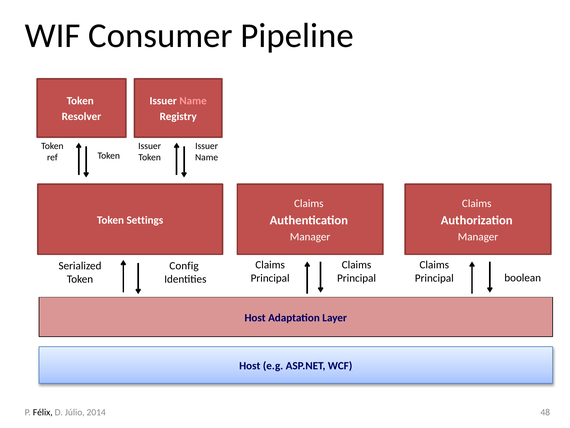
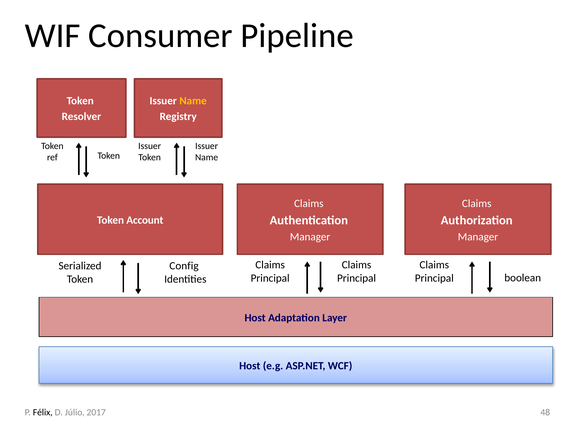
Name at (193, 101) colour: pink -> yellow
Settings: Settings -> Account
2014: 2014 -> 2017
